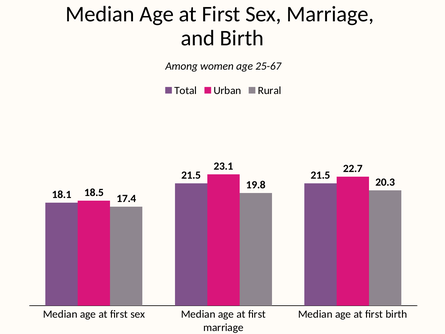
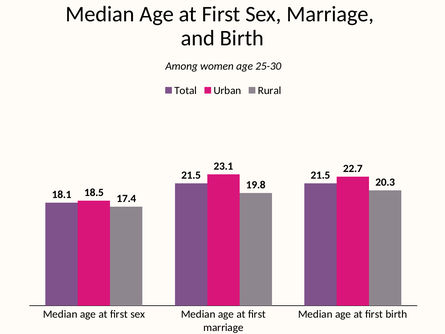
25-67: 25-67 -> 25-30
